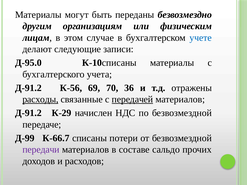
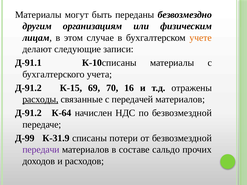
учете colour: blue -> orange
Д-95.0: Д-95.0 -> Д-91.1
К-56: К-56 -> К-15
36: 36 -> 16
передачей underline: present -> none
К-29: К-29 -> К-64
К-66.7: К-66.7 -> К-31.9
